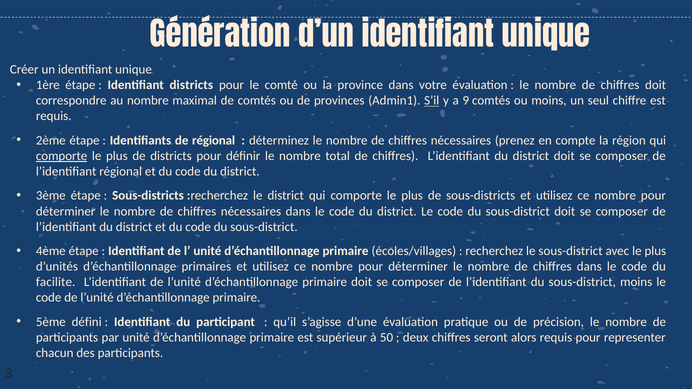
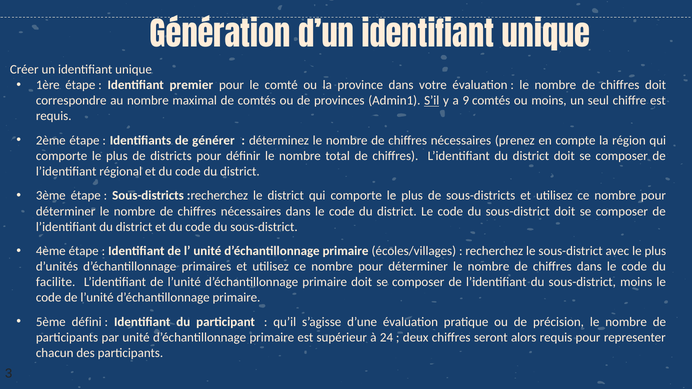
Identifiant districts: districts -> premier
de régional: régional -> générer
comporte at (62, 156) underline: present -> none
50: 50 -> 24
